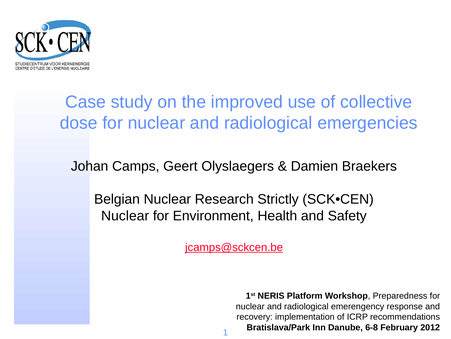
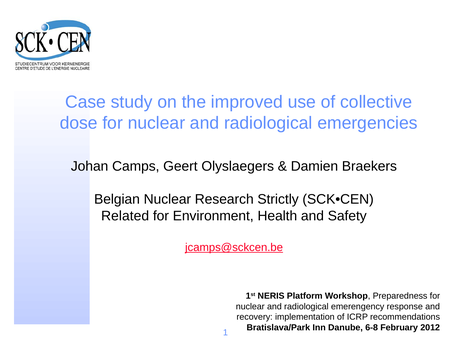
Nuclear at (125, 216): Nuclear -> Related
